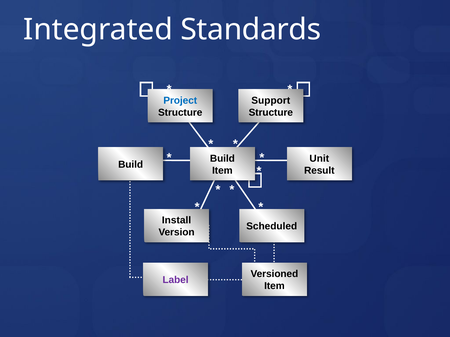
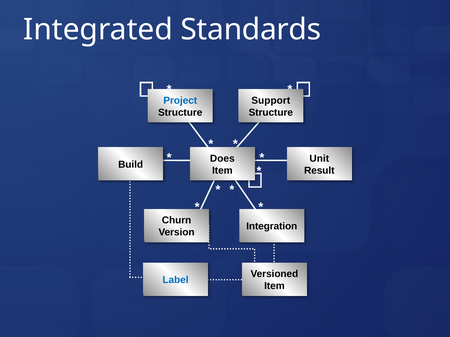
Build at (222, 159): Build -> Does
Install: Install -> Churn
Scheduled: Scheduled -> Integration
Label colour: purple -> blue
